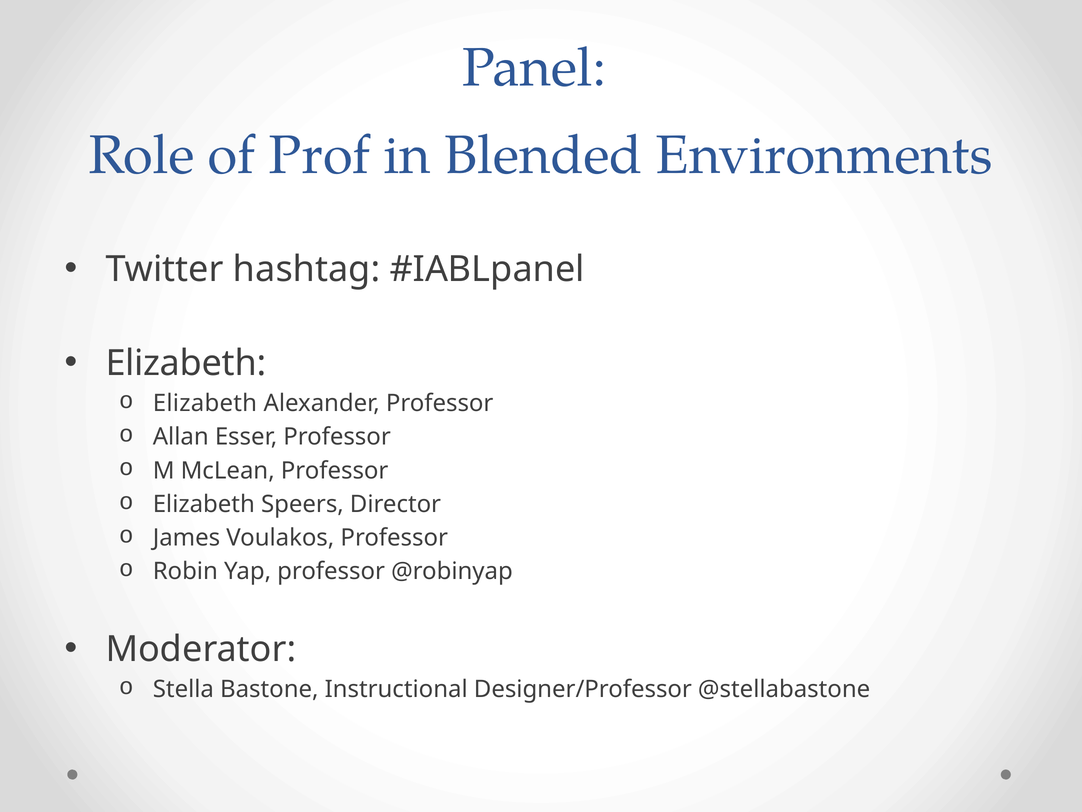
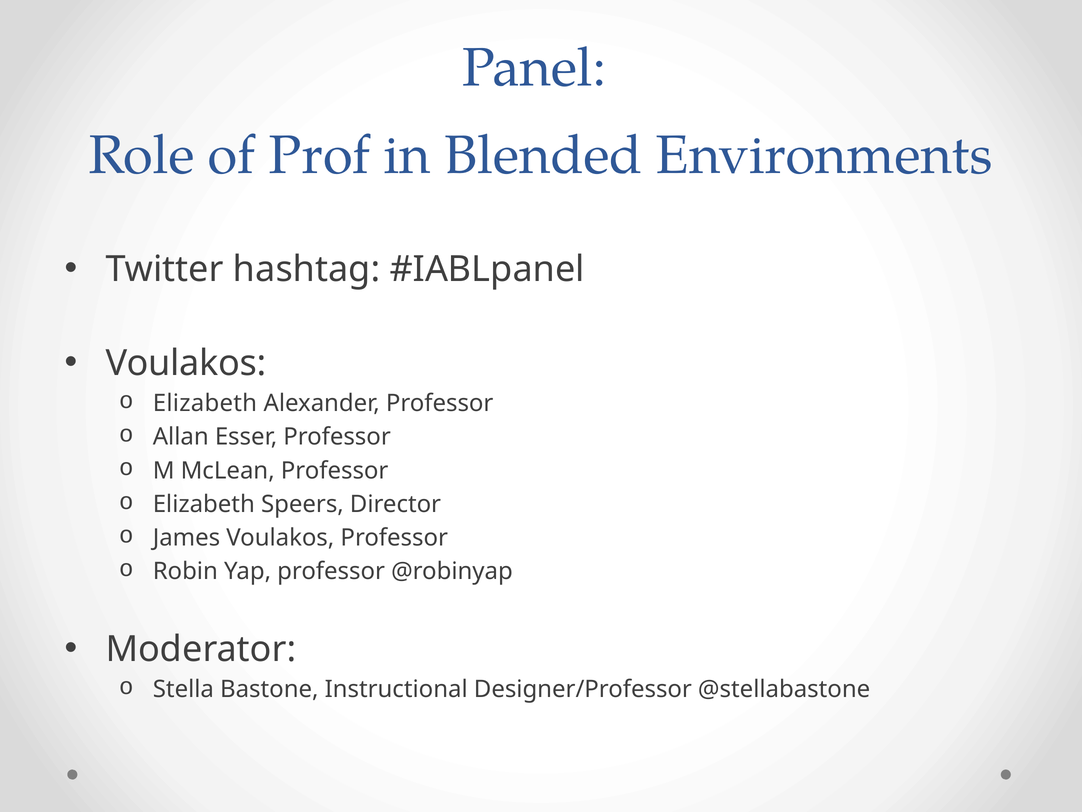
Elizabeth at (186, 363): Elizabeth -> Voulakos
